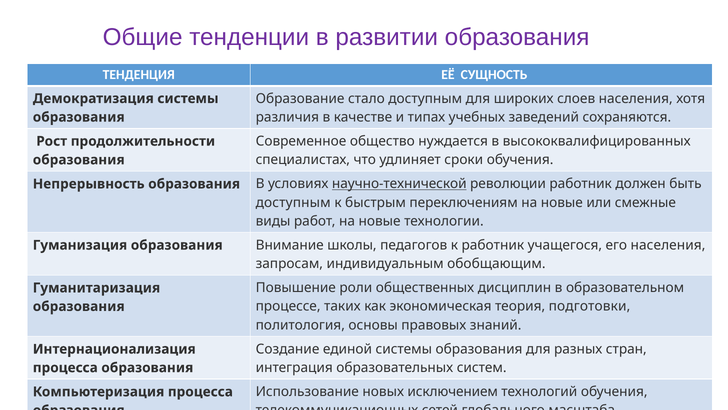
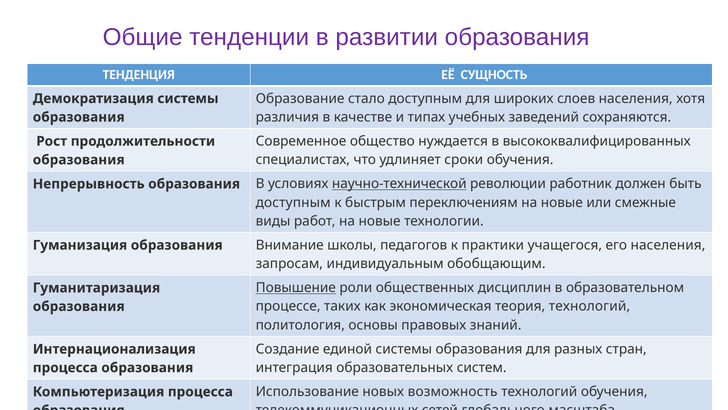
к работник: работник -> практики
Повышение underline: none -> present
теория подготовки: подготовки -> технологий
исключением: исключением -> возможность
